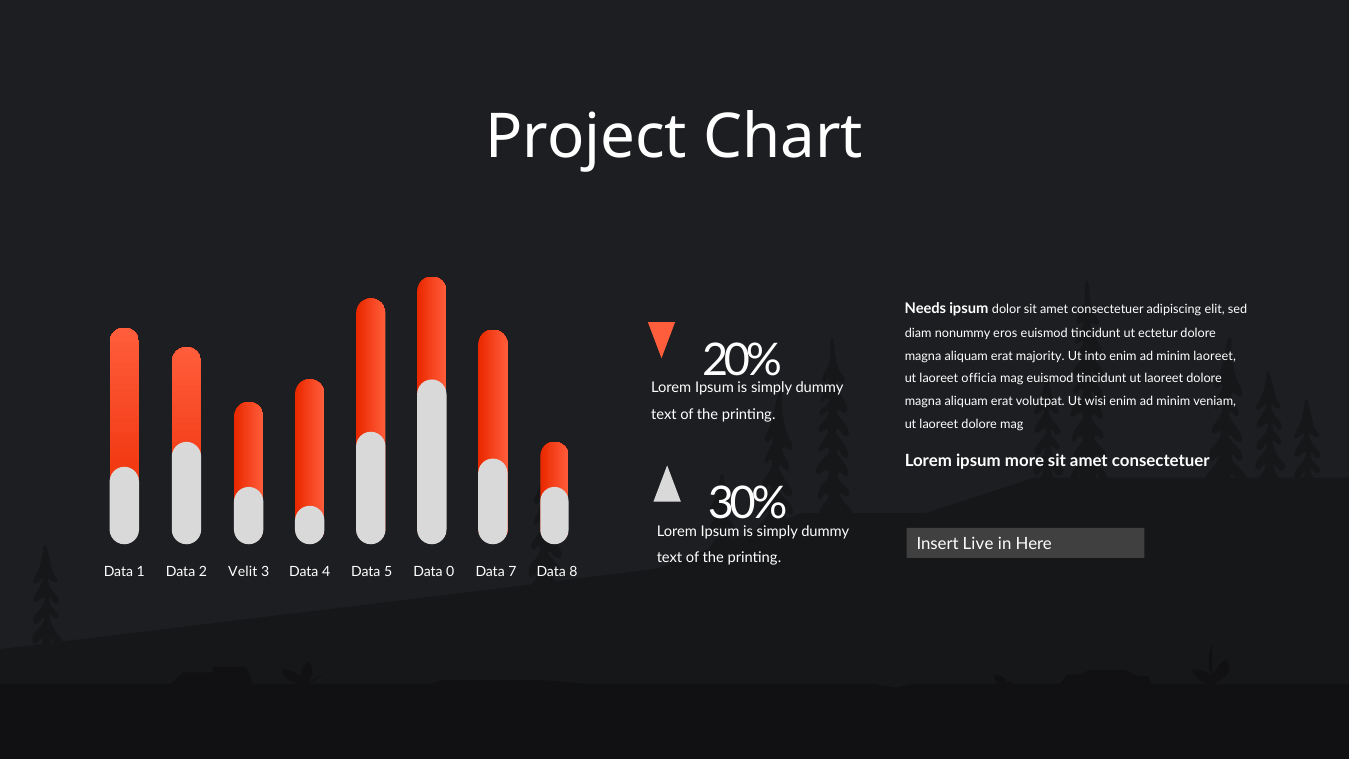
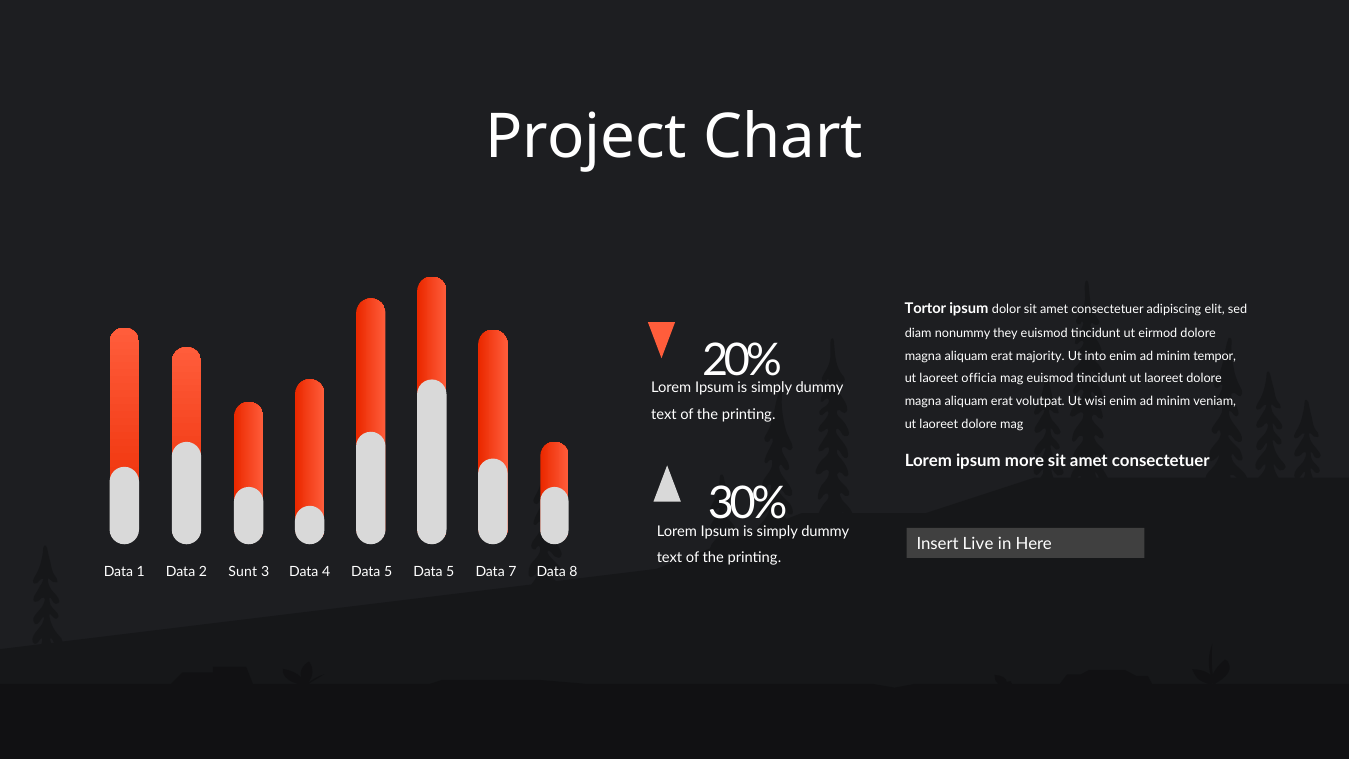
Needs: Needs -> Tortor
eros: eros -> they
ectetur: ectetur -> eirmod
minim laoreet: laoreet -> tempor
Velit: Velit -> Sunt
5 Data 0: 0 -> 5
